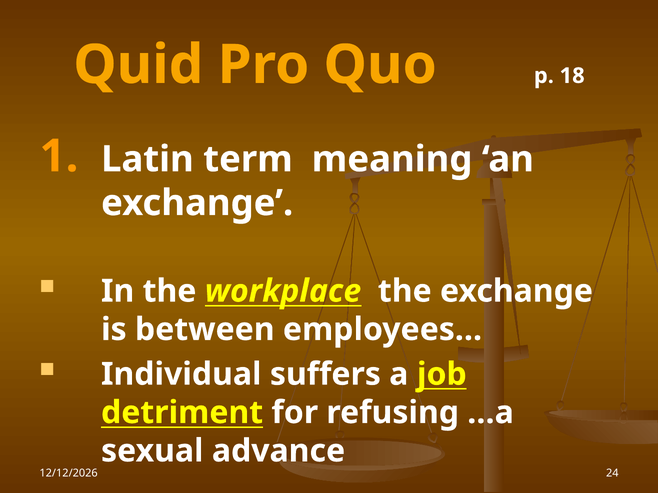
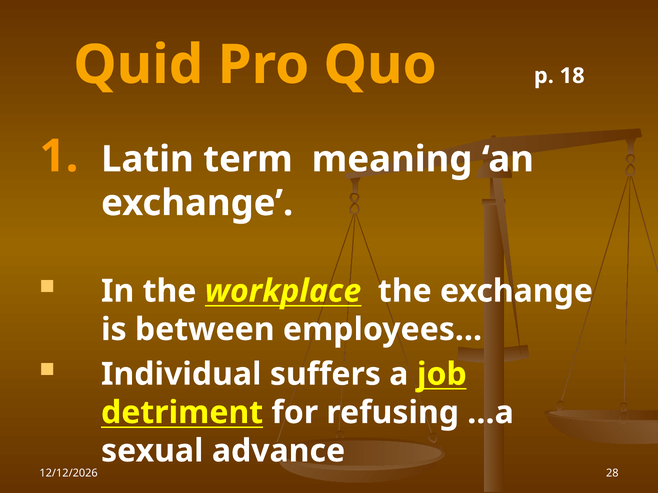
24: 24 -> 28
